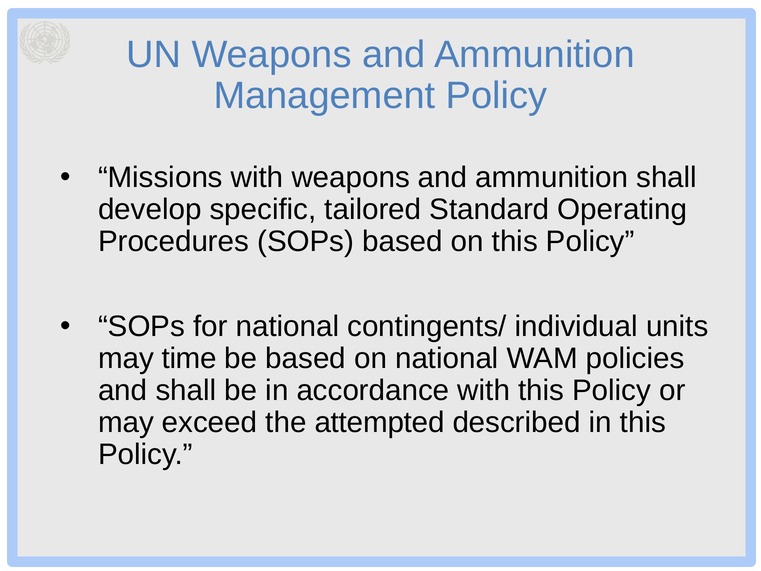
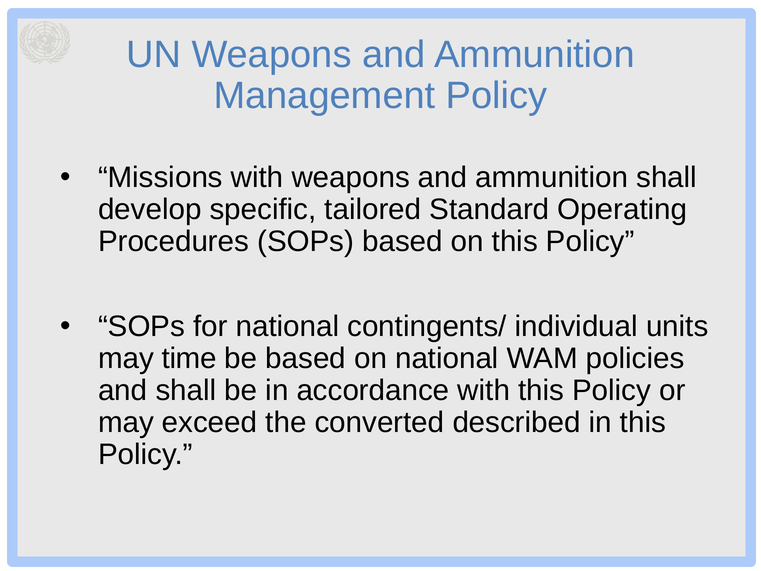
attempted: attempted -> converted
